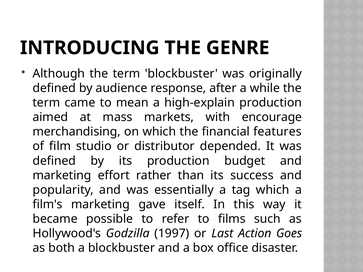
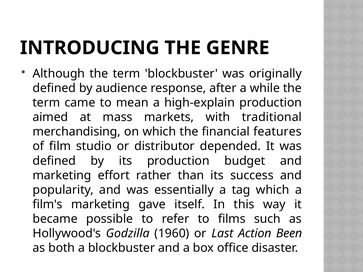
encourage: encourage -> traditional
1997: 1997 -> 1960
Goes: Goes -> Been
